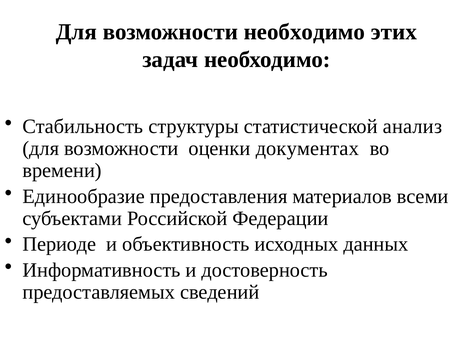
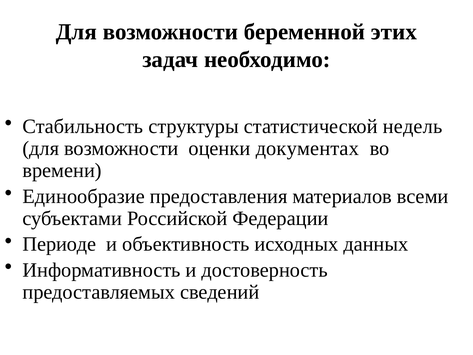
возможности необходимо: необходимо -> беременной
анализ: анализ -> недель
